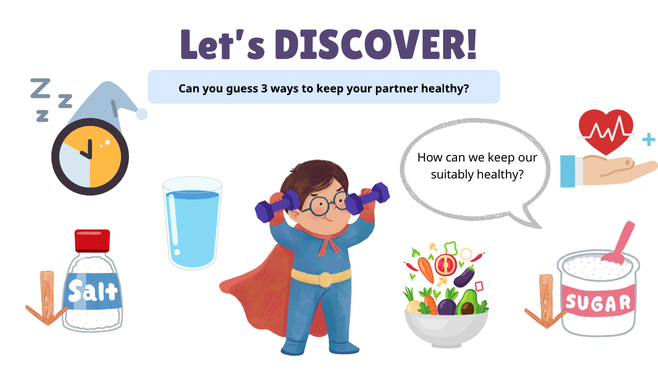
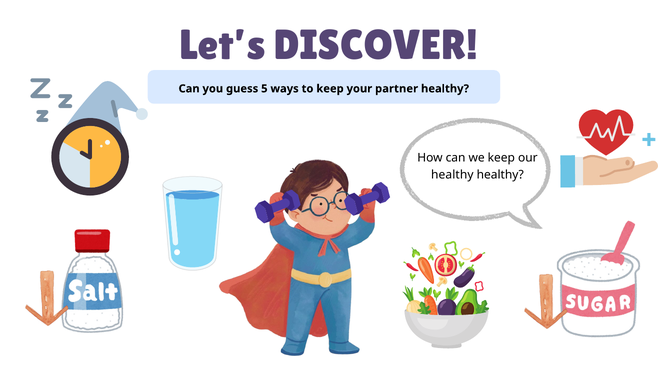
3: 3 -> 5
suitably at (452, 175): suitably -> healthy
